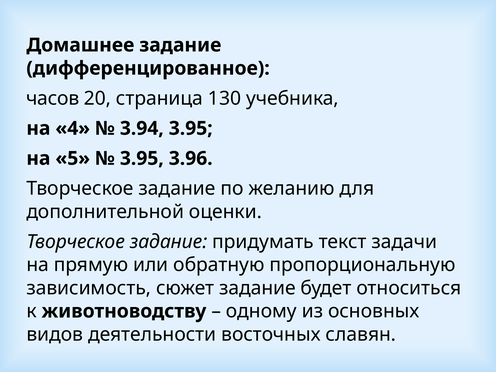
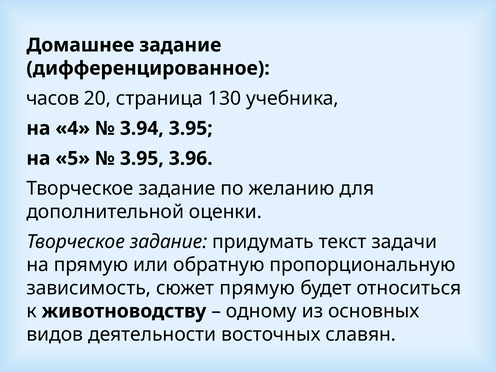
сюжет задание: задание -> прямую
